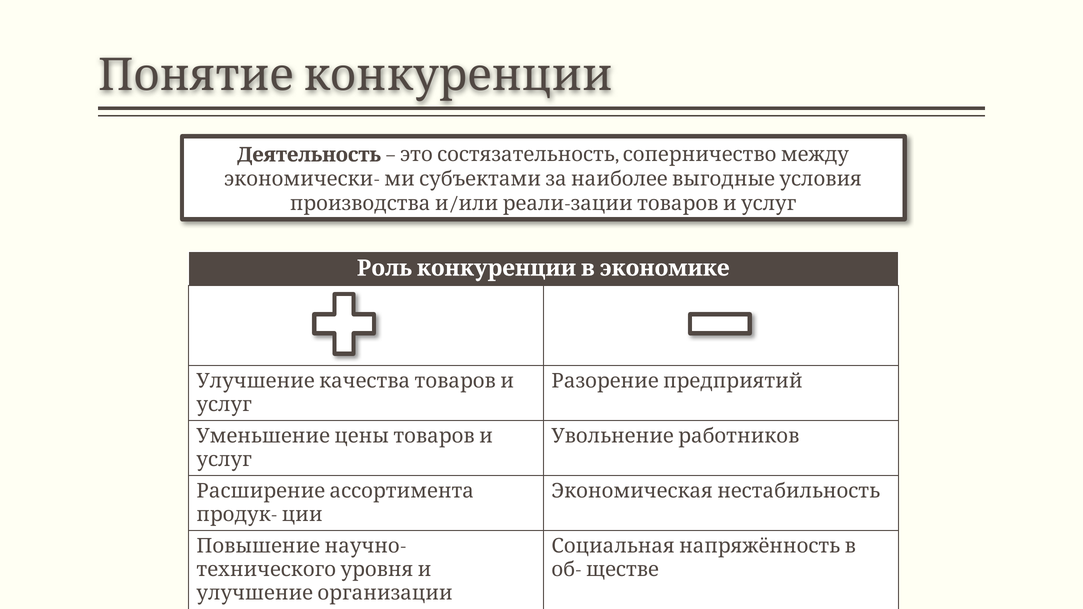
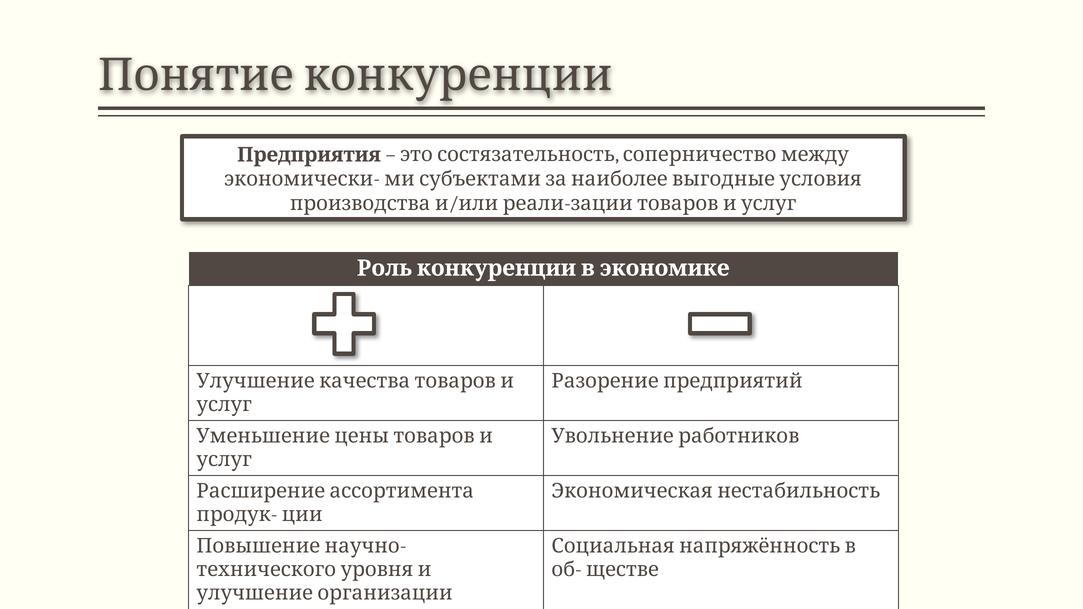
Деятельность: Деятельность -> Предприятия
